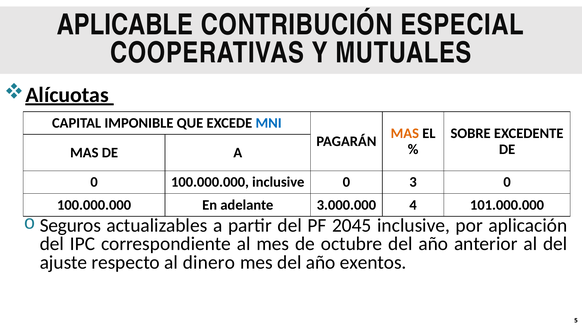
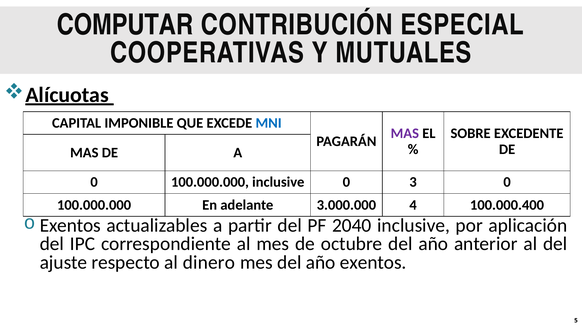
APLICABLE: APLICABLE -> COMPUTAR
MAS at (405, 133) colour: orange -> purple
101.000.000: 101.000.000 -> 100.000.400
Seguros at (70, 226): Seguros -> Exentos
2045: 2045 -> 2040
